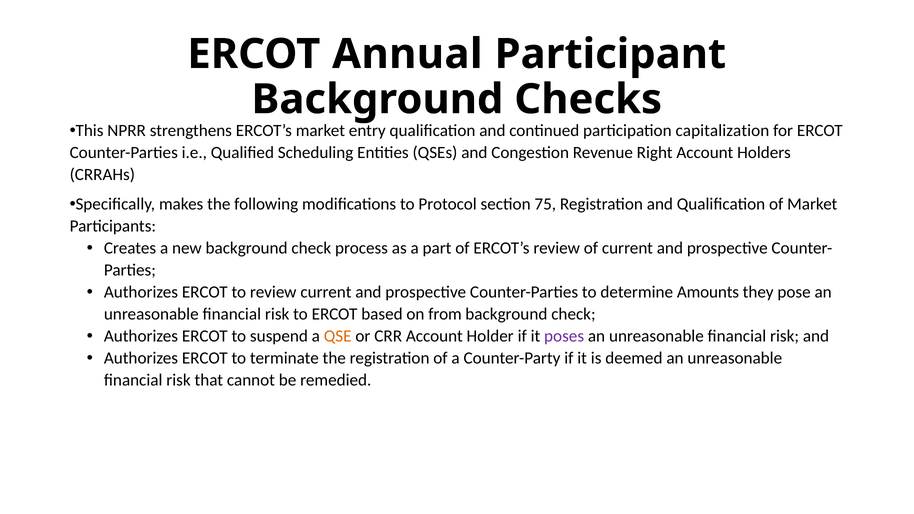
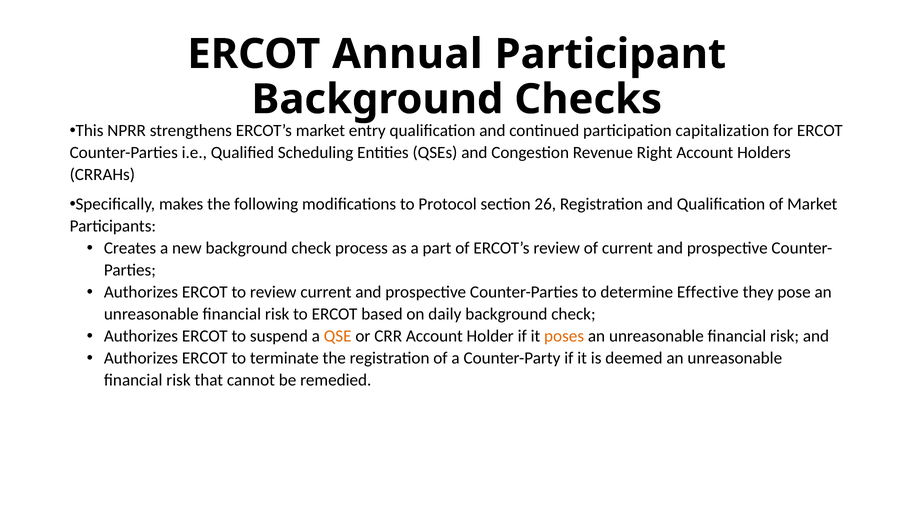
75: 75 -> 26
Amounts: Amounts -> Effective
from: from -> daily
poses colour: purple -> orange
